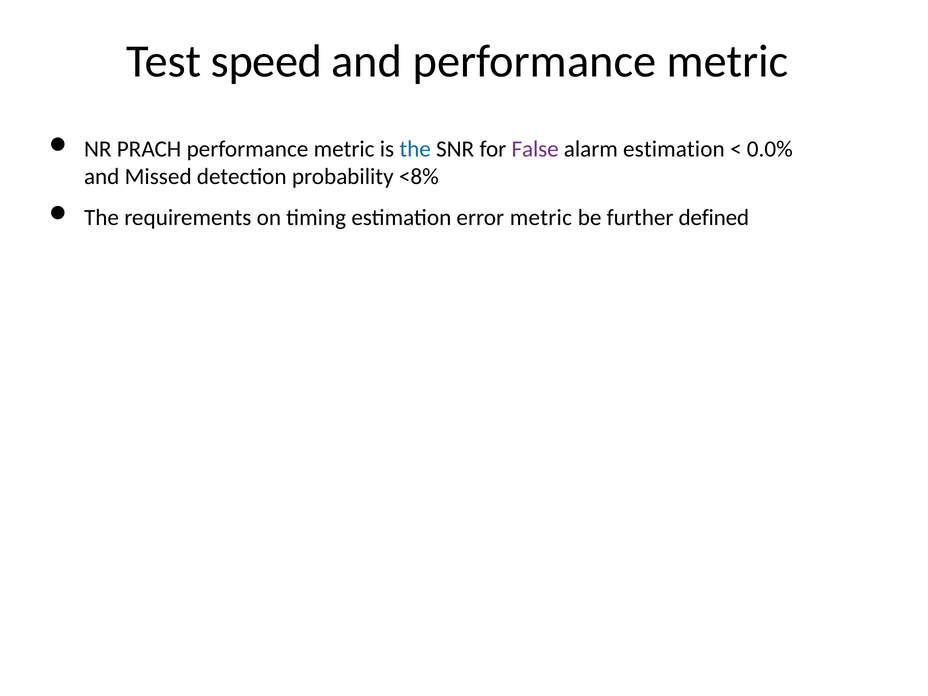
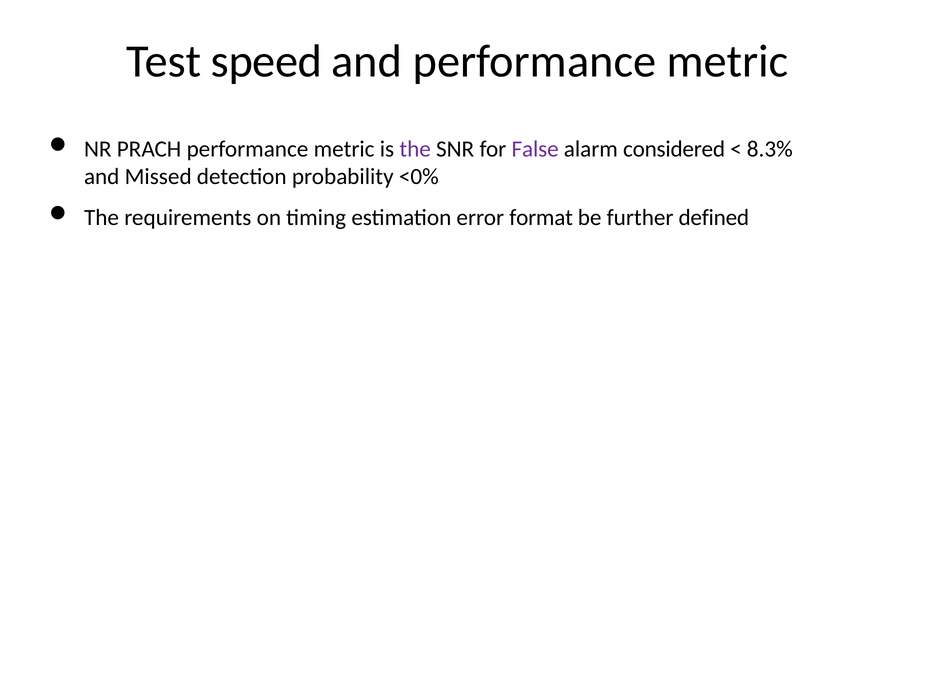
the at (415, 149) colour: blue -> purple
alarm estimation: estimation -> considered
0.0%: 0.0% -> 8.3%
<8%: <8% -> <0%
error metric: metric -> format
